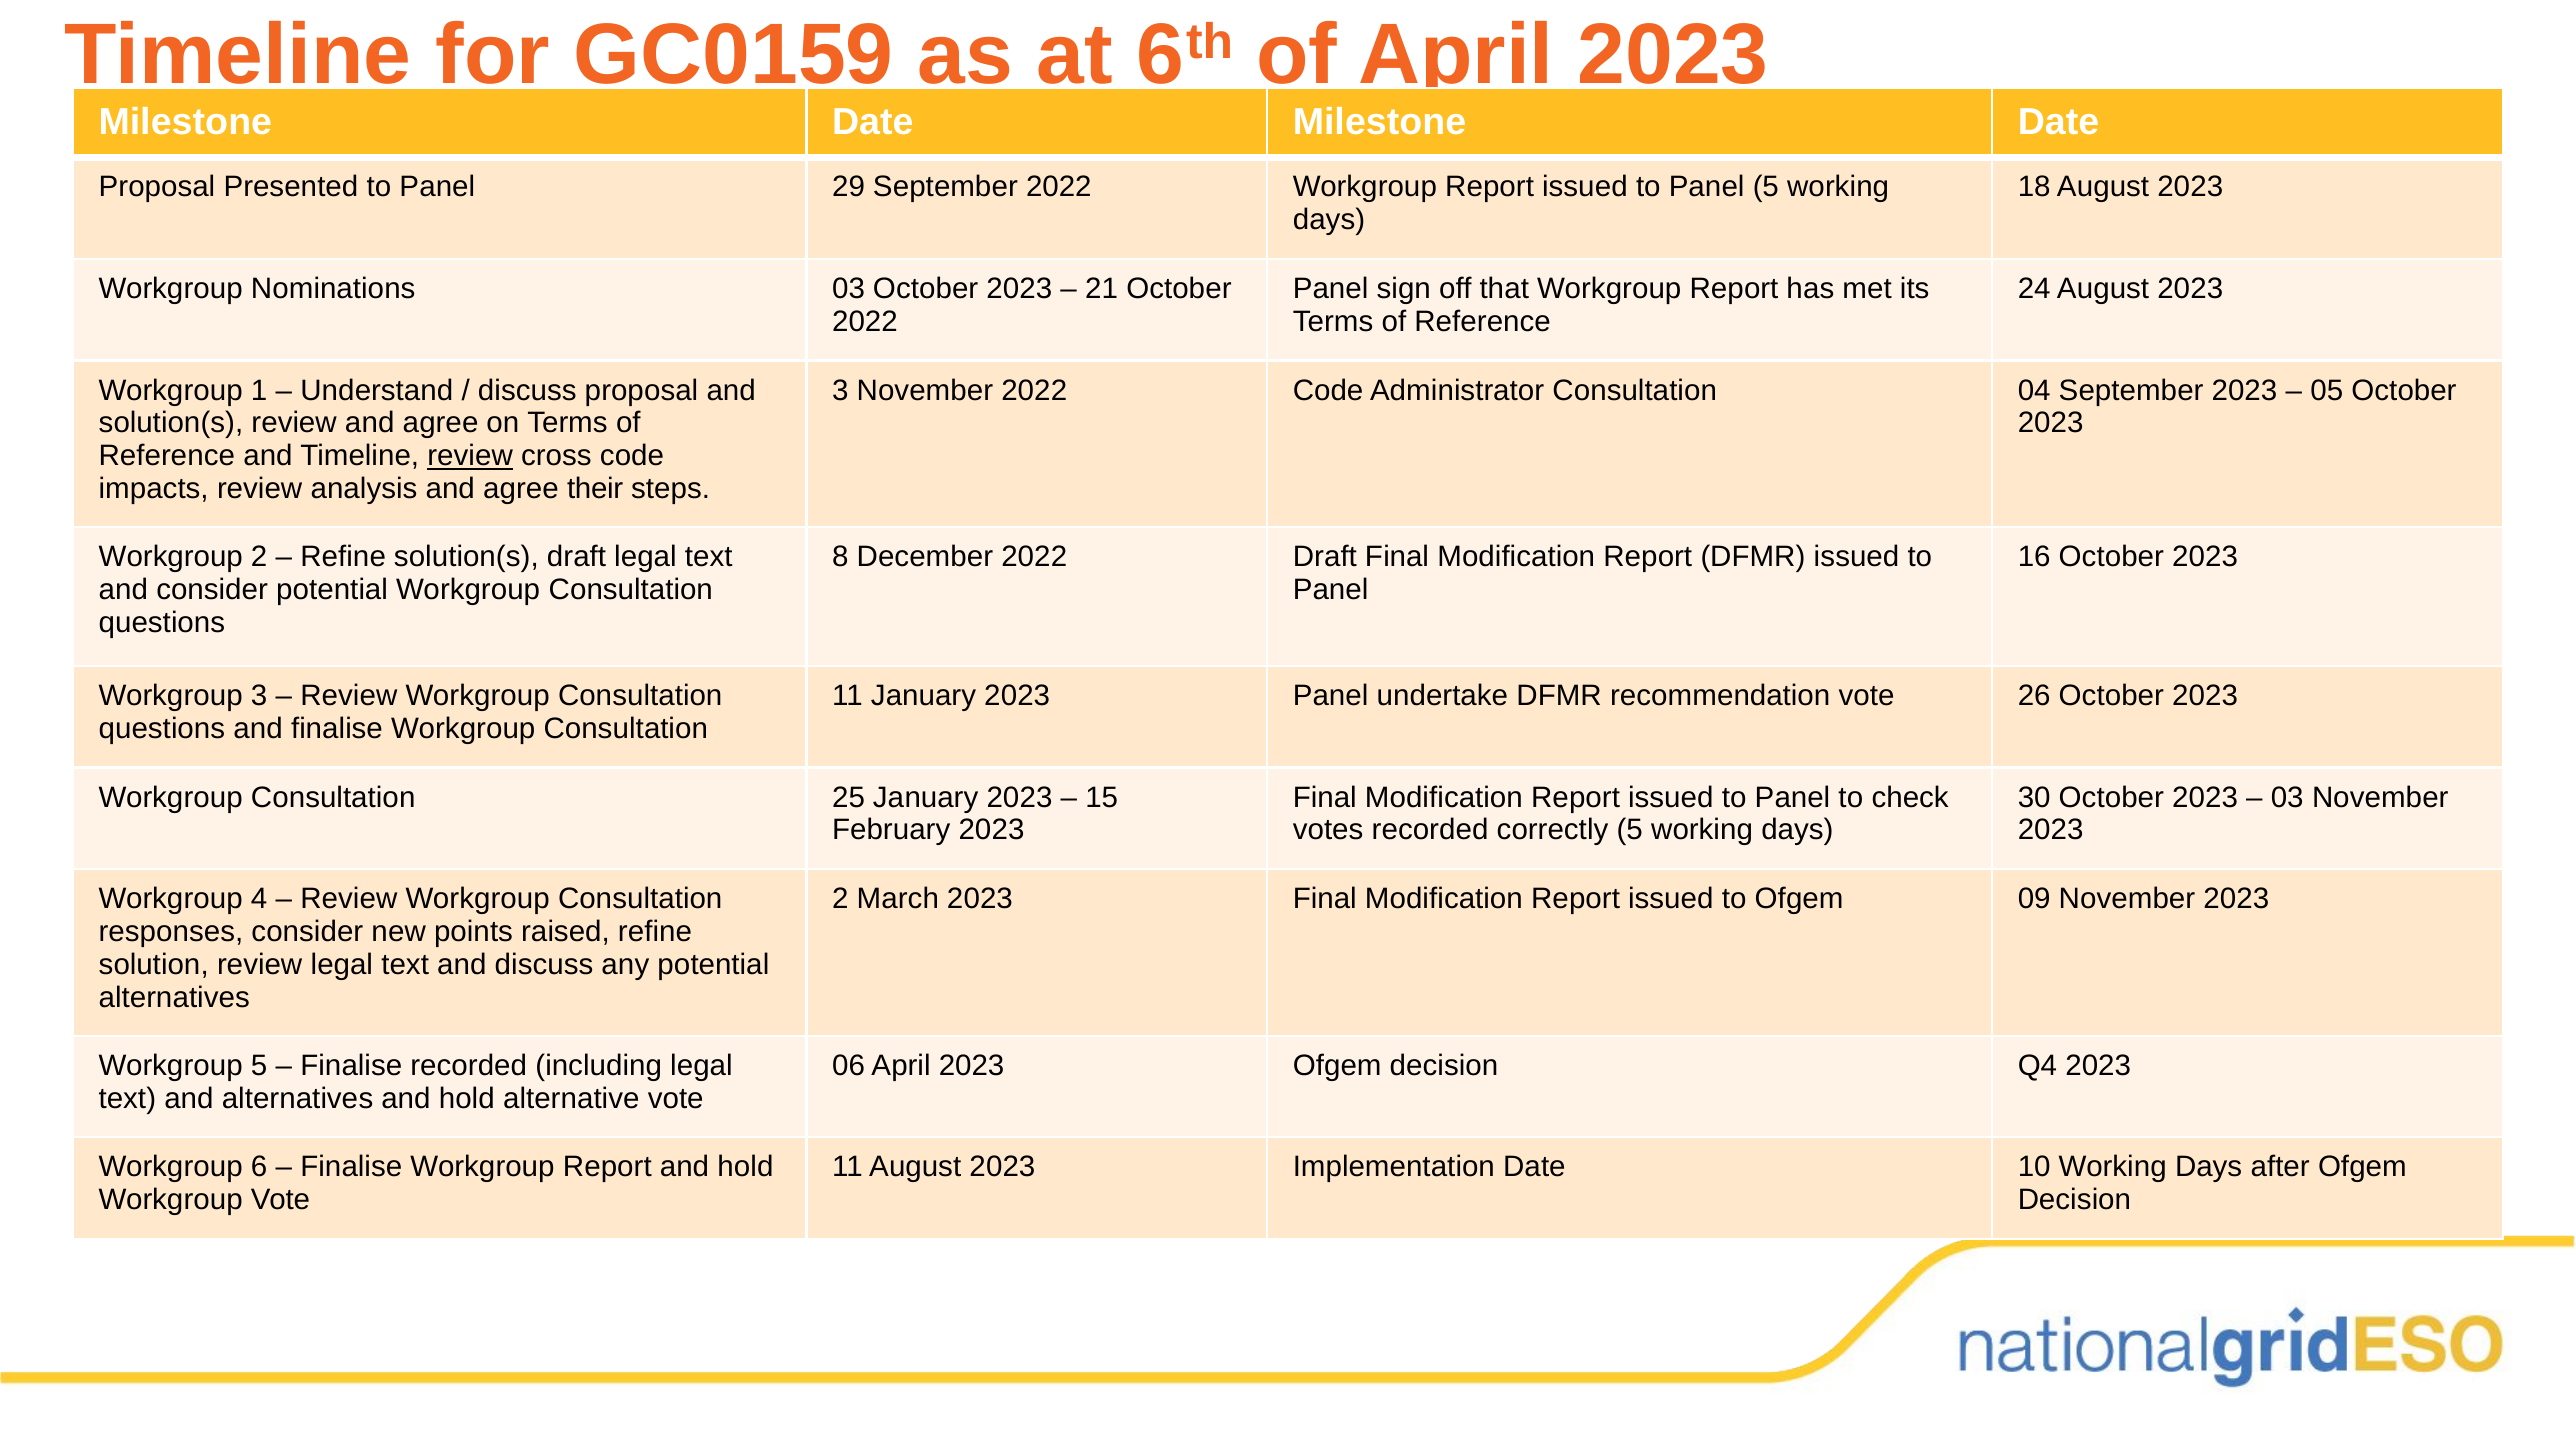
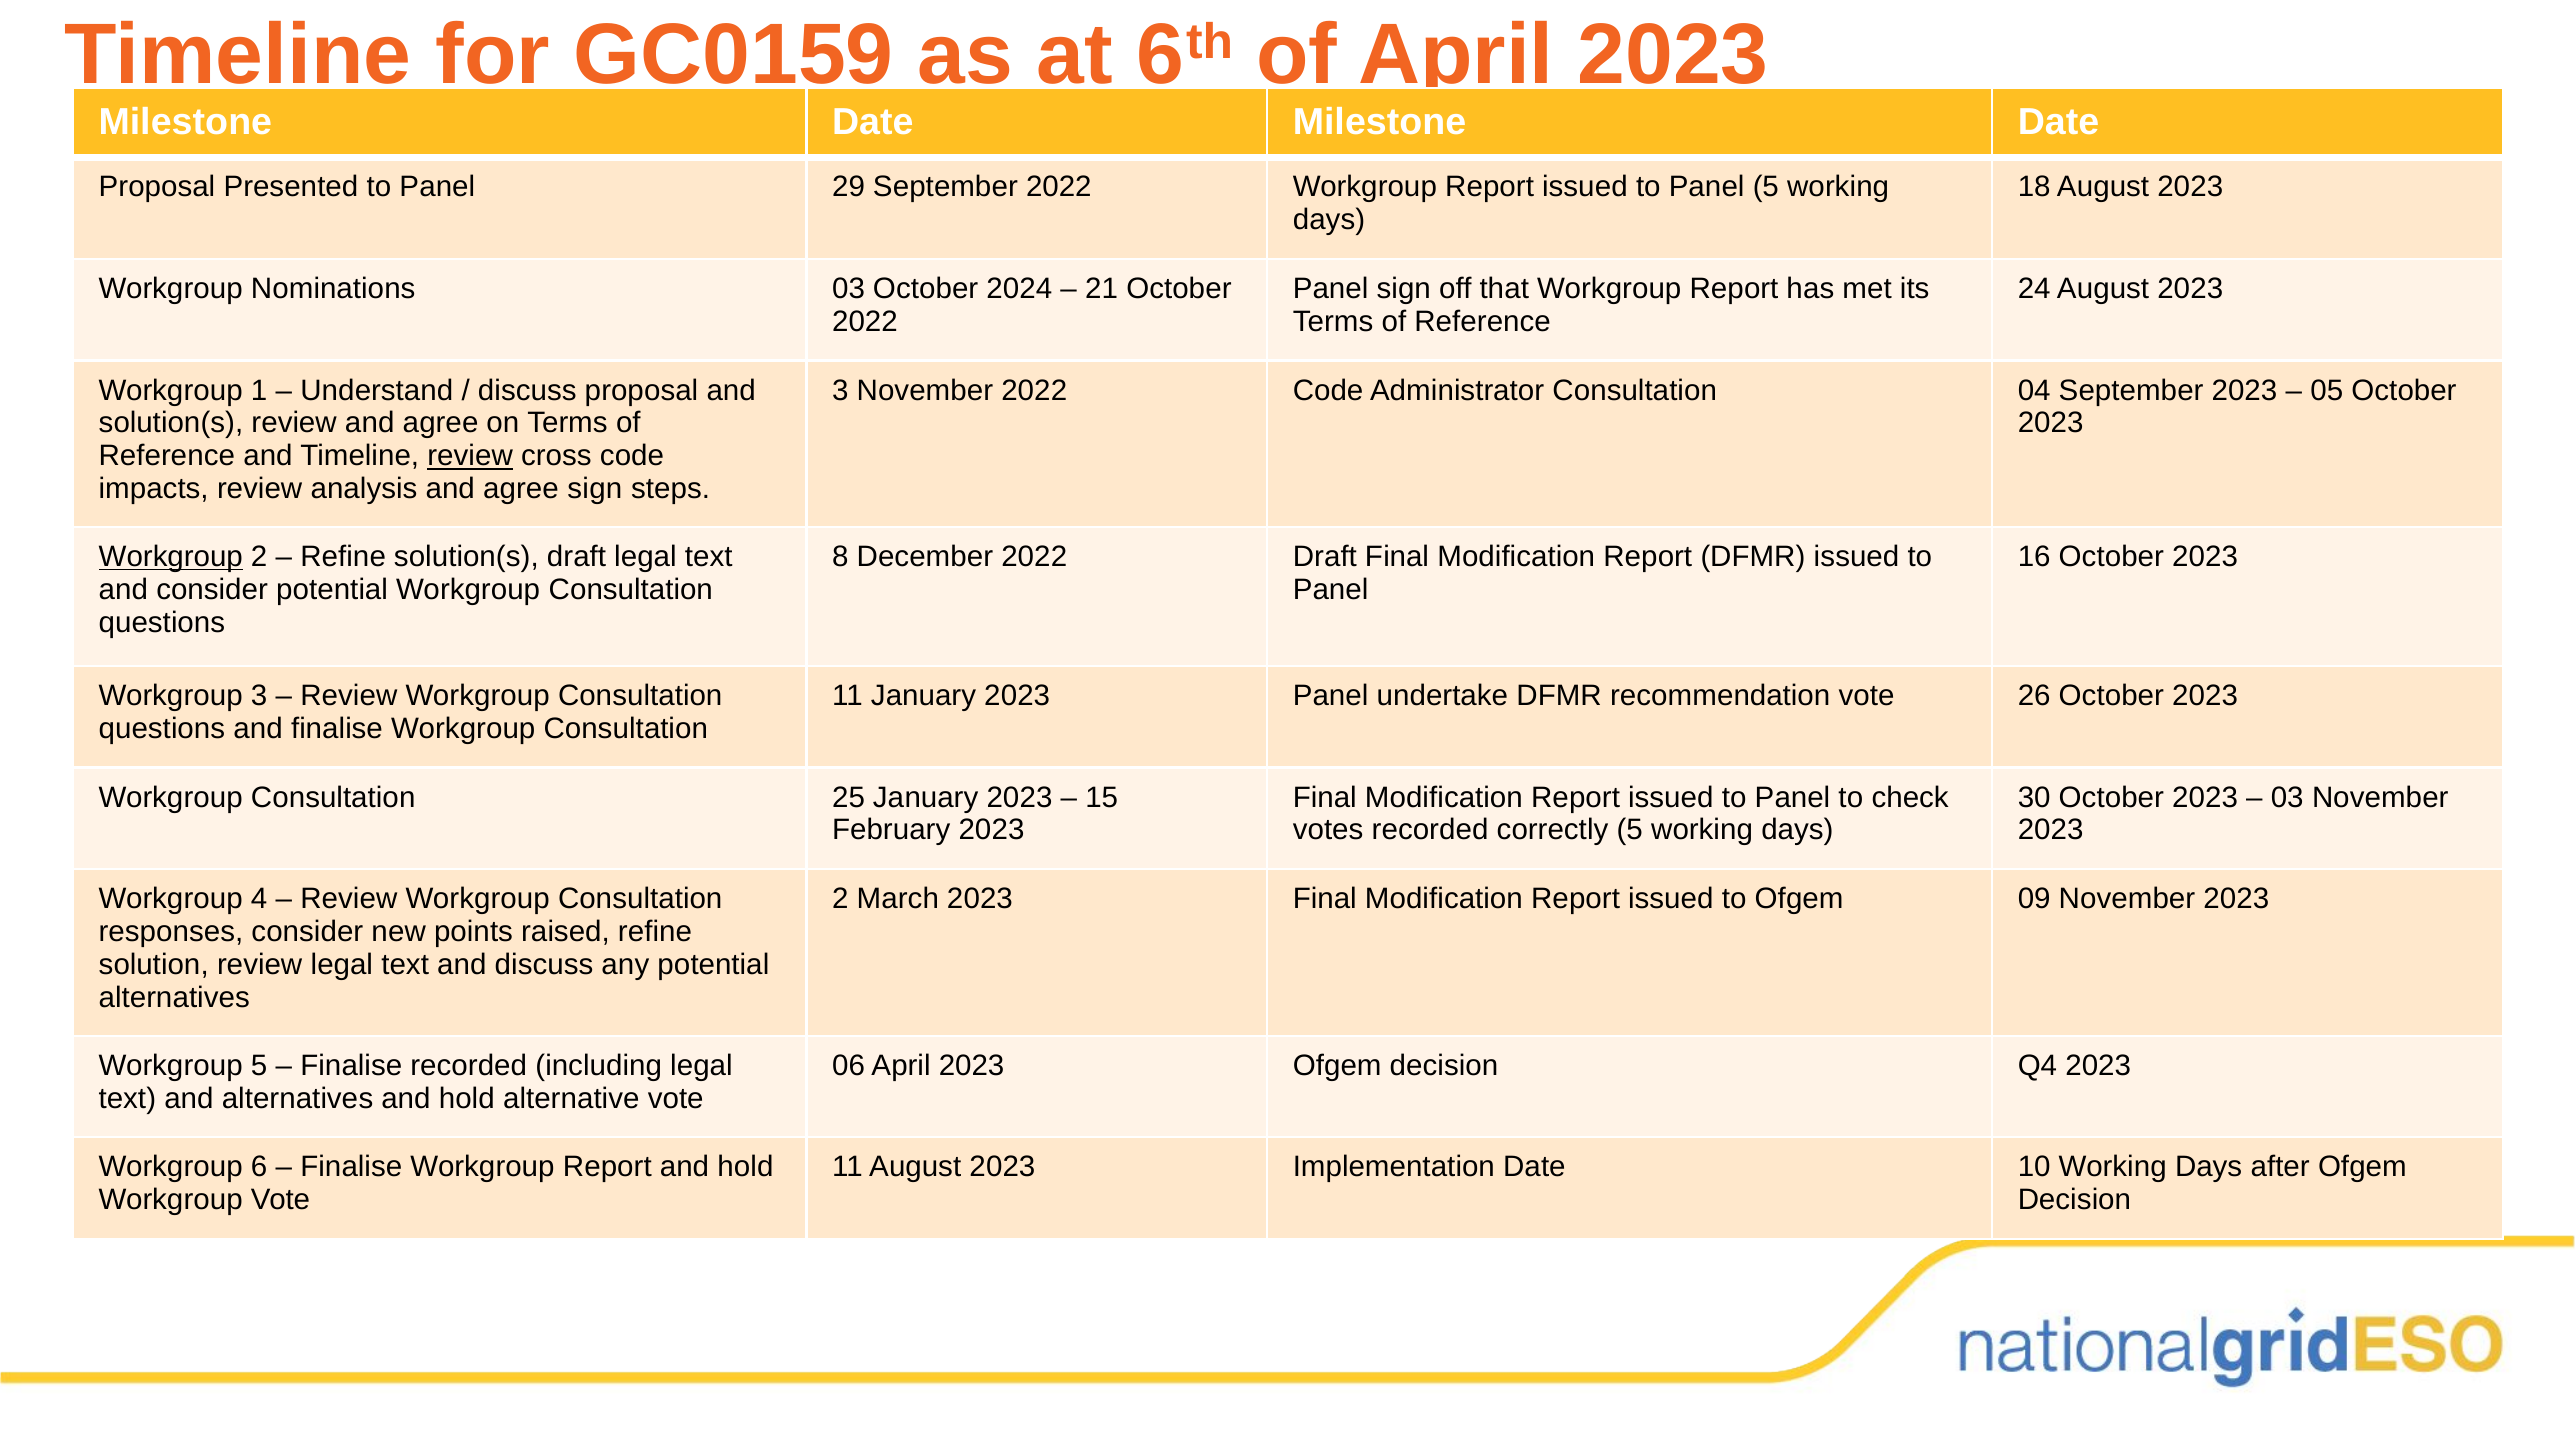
03 October 2023: 2023 -> 2024
agree their: their -> sign
Workgroup at (171, 557) underline: none -> present
